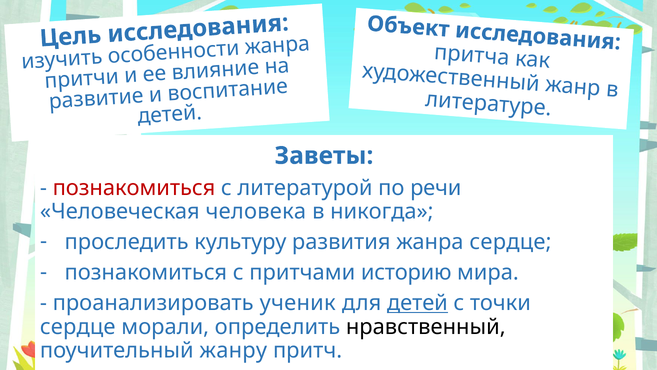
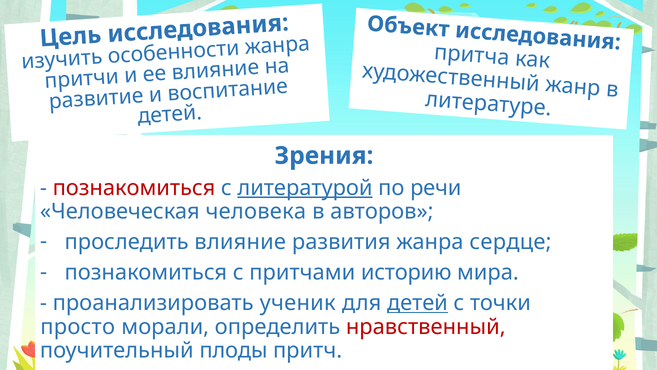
Заветы: Заветы -> Зрения
литературой underline: none -> present
никогда: никогда -> авторов
проследить культуру: культуру -> влияние
сердце at (78, 326): сердце -> просто
нравственный colour: black -> red
жанру: жанру -> плоды
